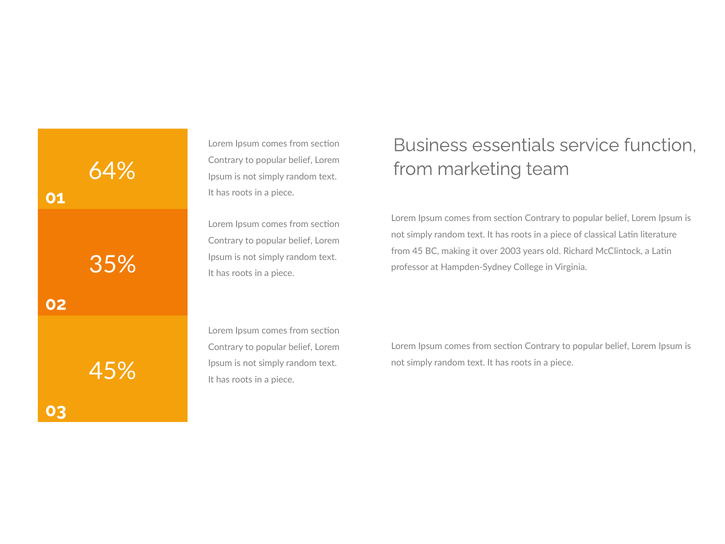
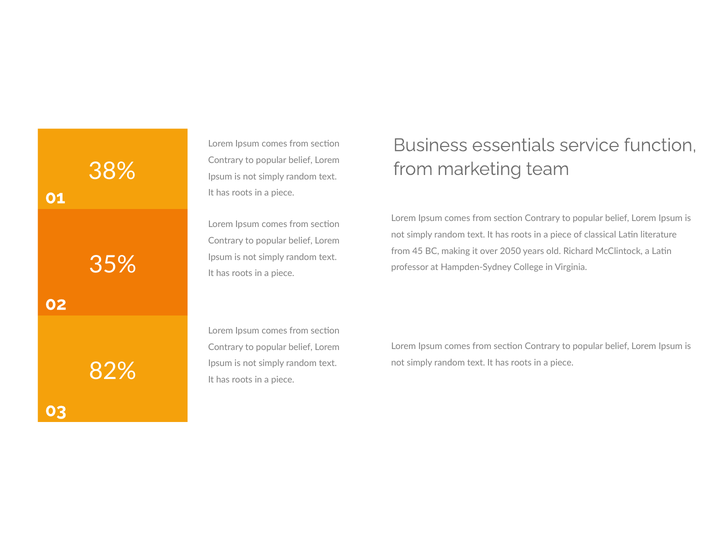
64%: 64% -> 38%
2003: 2003 -> 2050
45%: 45% -> 82%
